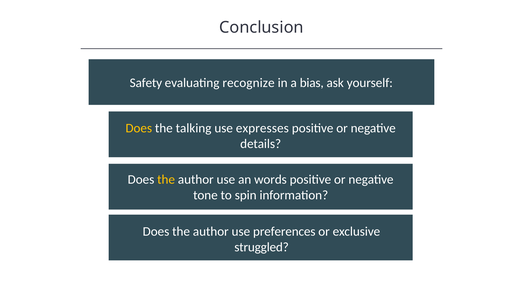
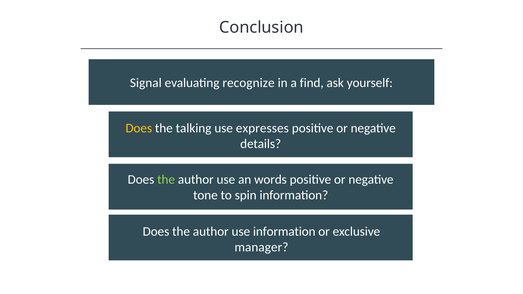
Safety: Safety -> Signal
bias: bias -> find
the at (166, 180) colour: yellow -> light green
use preferences: preferences -> information
struggled: struggled -> manager
